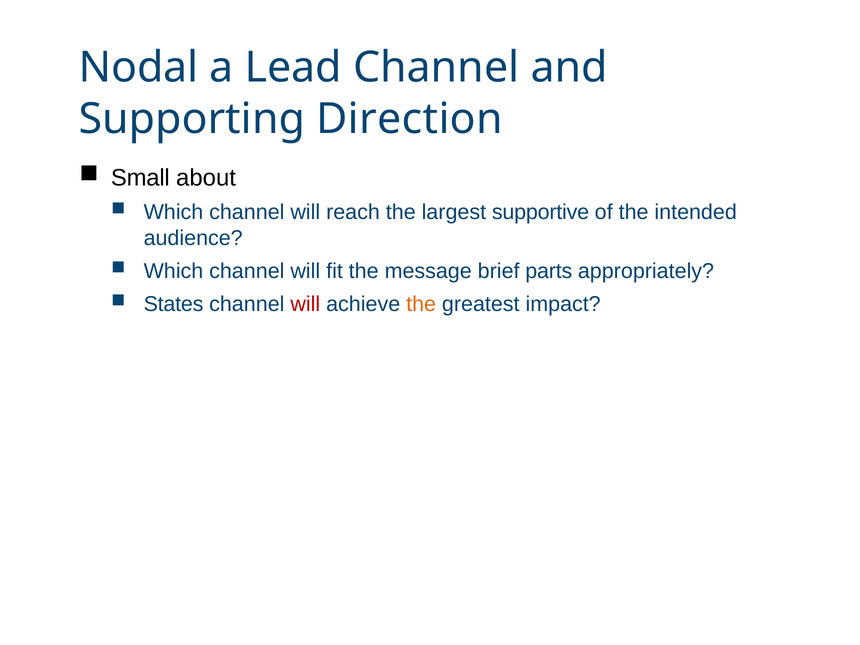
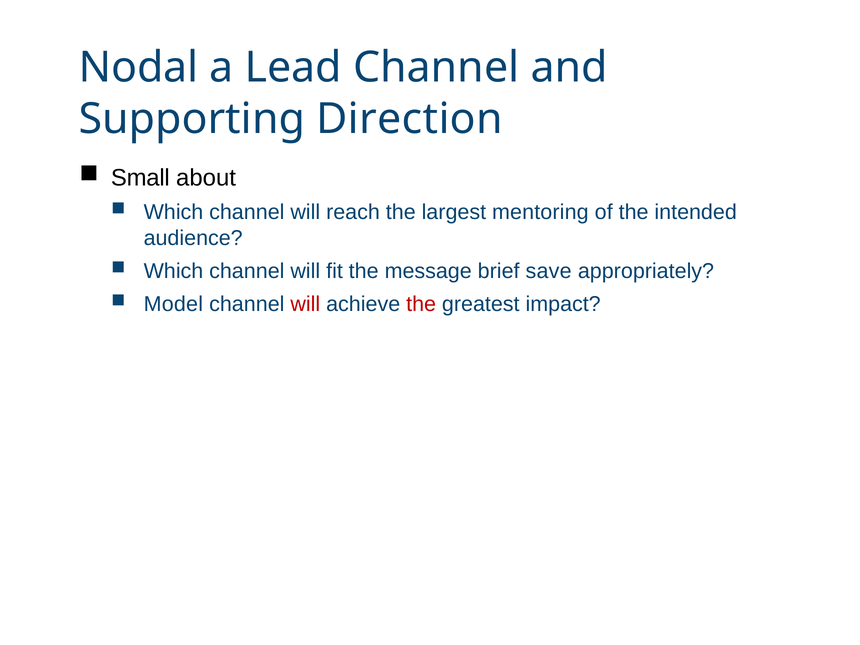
supportive: supportive -> mentoring
parts: parts -> save
States: States -> Model
the at (421, 304) colour: orange -> red
